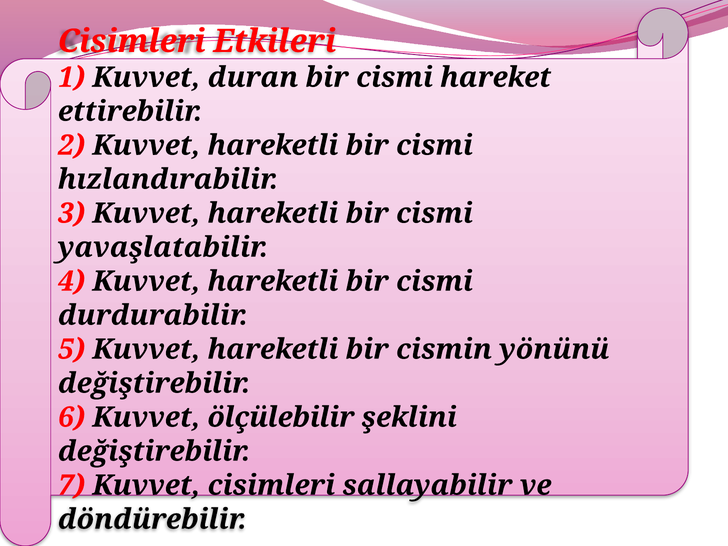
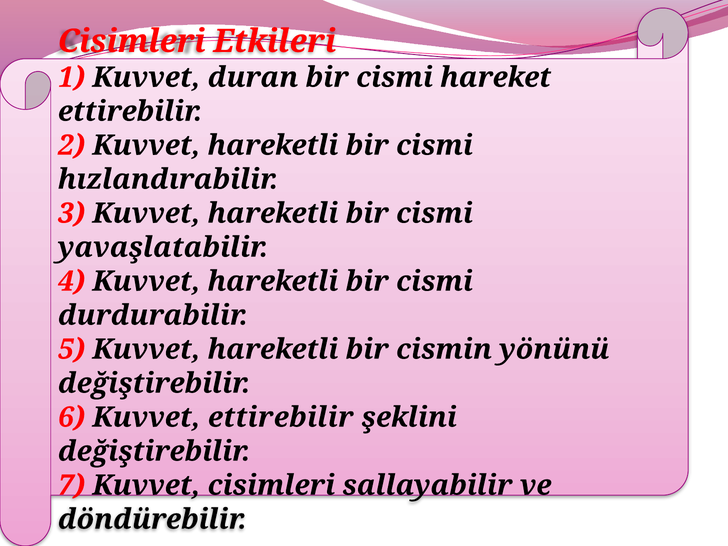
Kuvvet ölçülebilir: ölçülebilir -> ettirebilir
